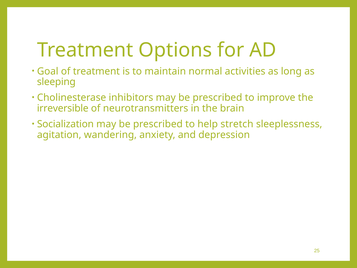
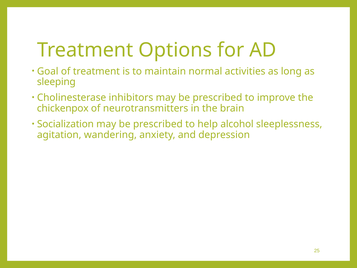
irreversible: irreversible -> chickenpox
stretch: stretch -> alcohol
